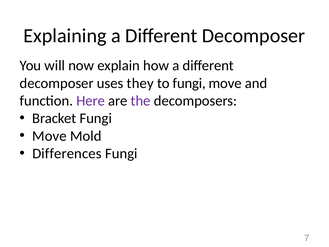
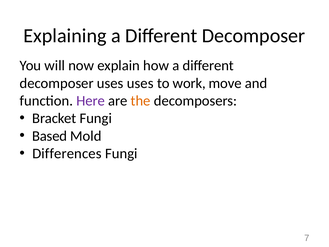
uses they: they -> uses
to fungi: fungi -> work
the colour: purple -> orange
Move at (49, 136): Move -> Based
